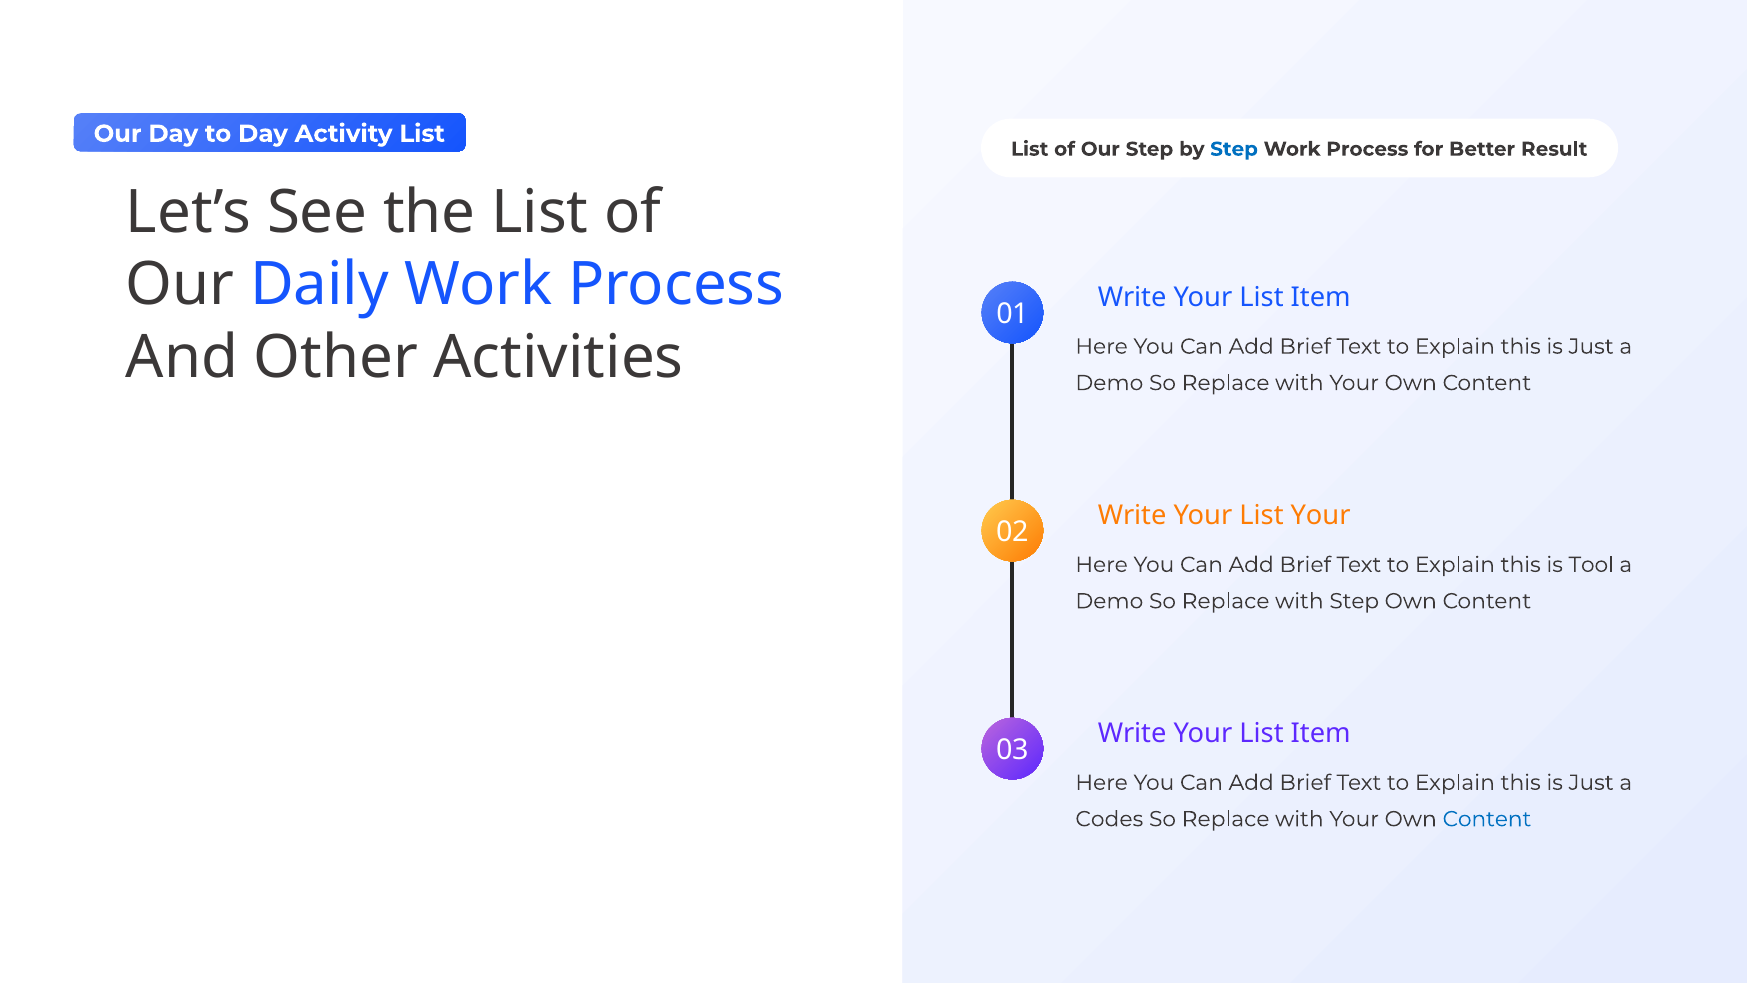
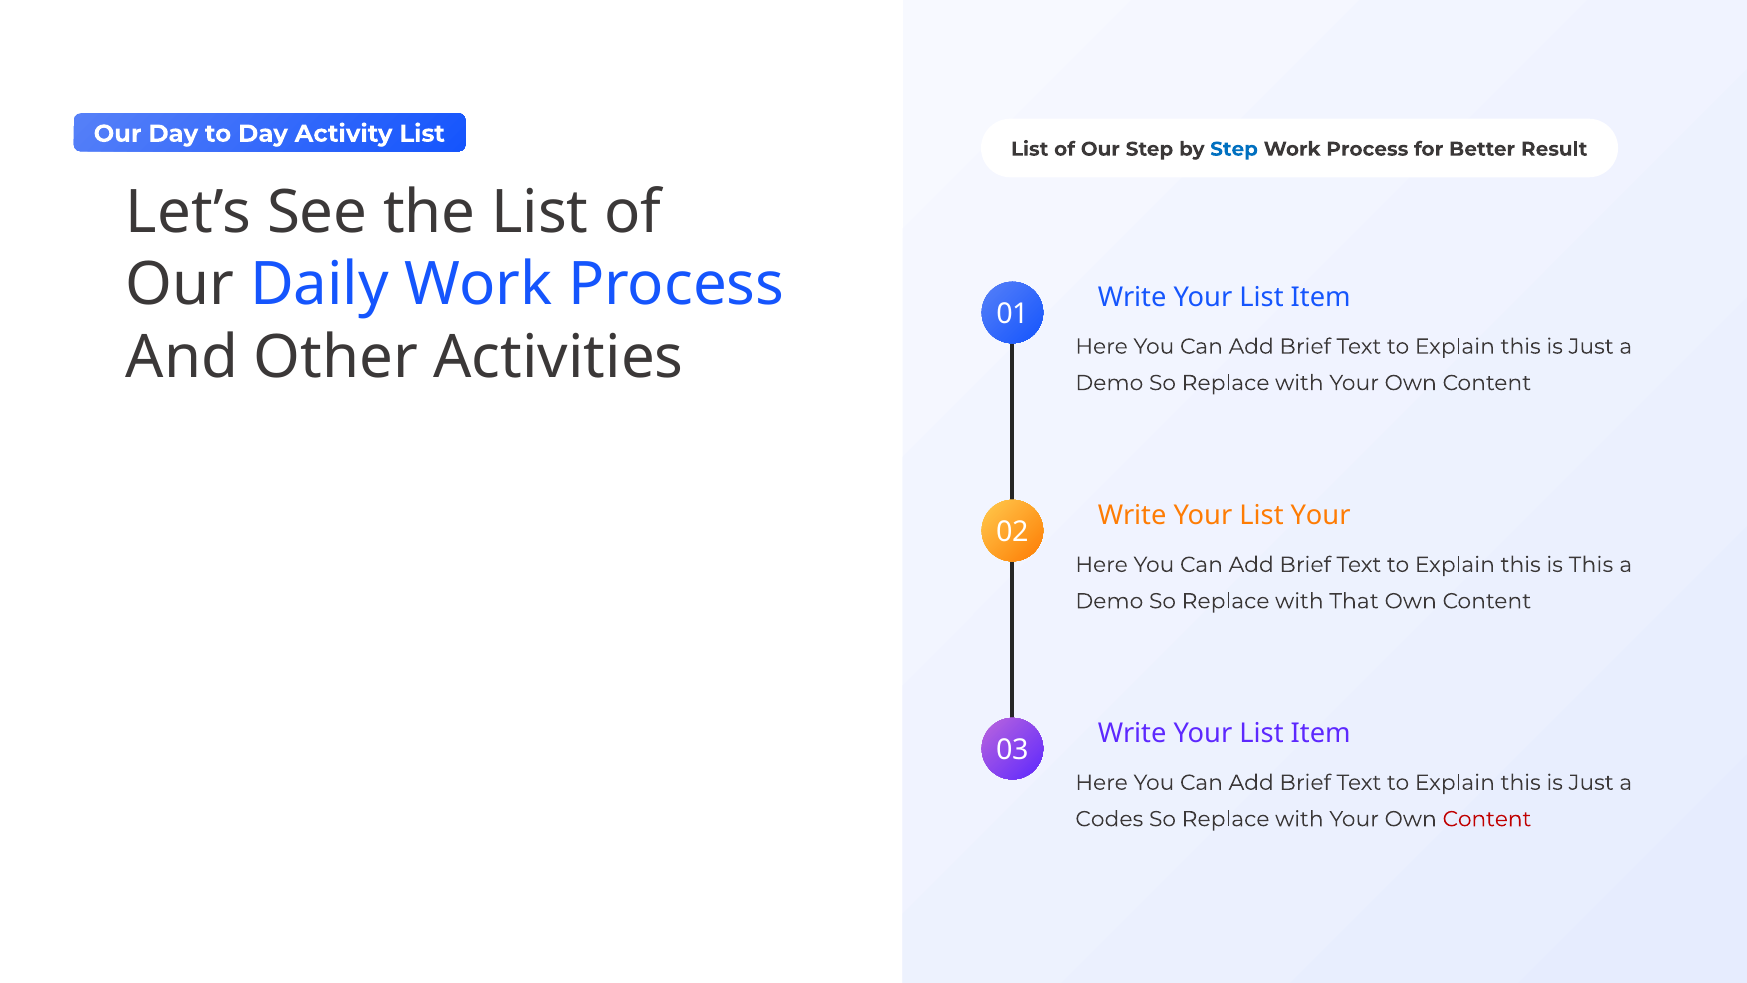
is Tool: Tool -> This
with Step: Step -> That
Content at (1487, 819) colour: blue -> red
